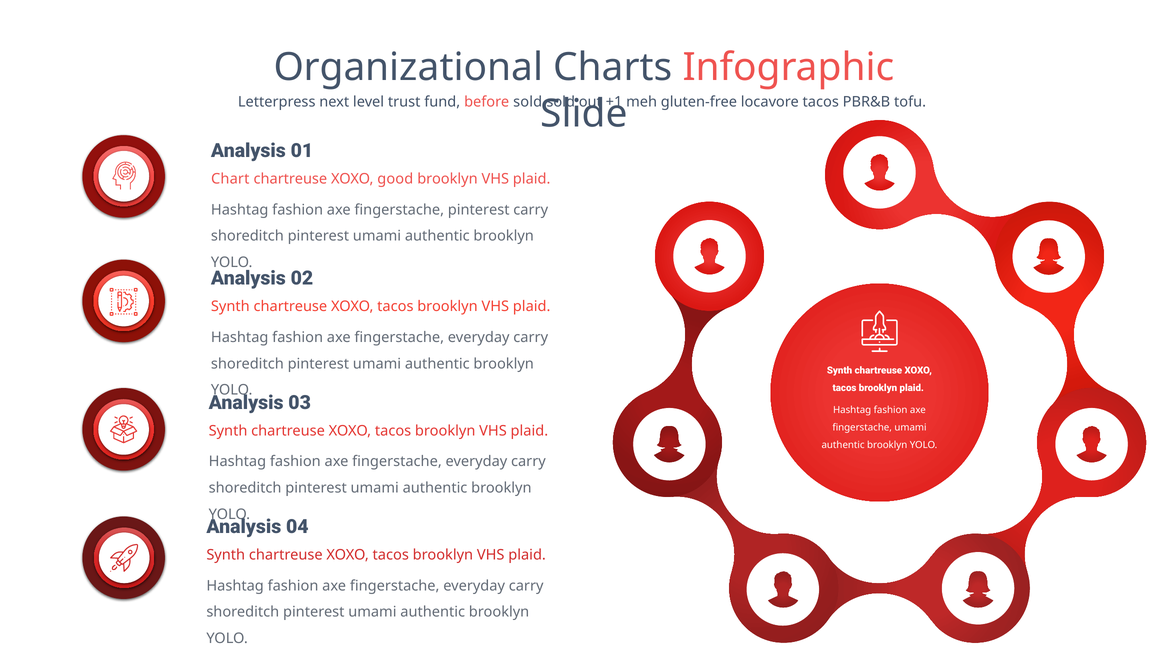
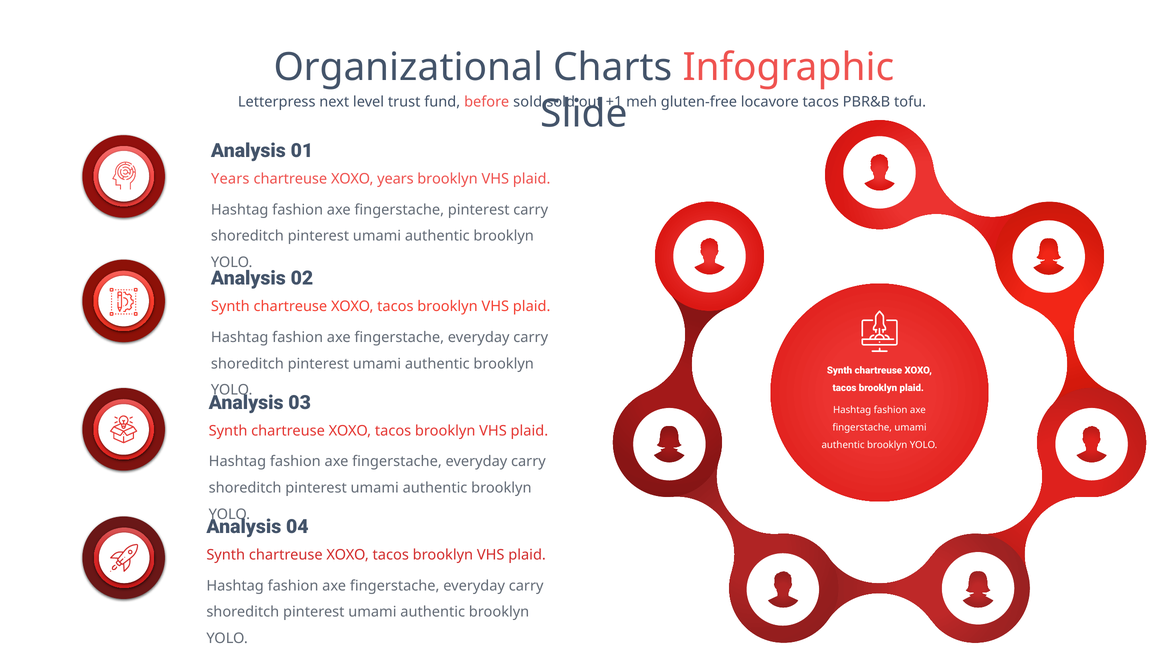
Chart at (230, 179): Chart -> Years
XOXO good: good -> years
